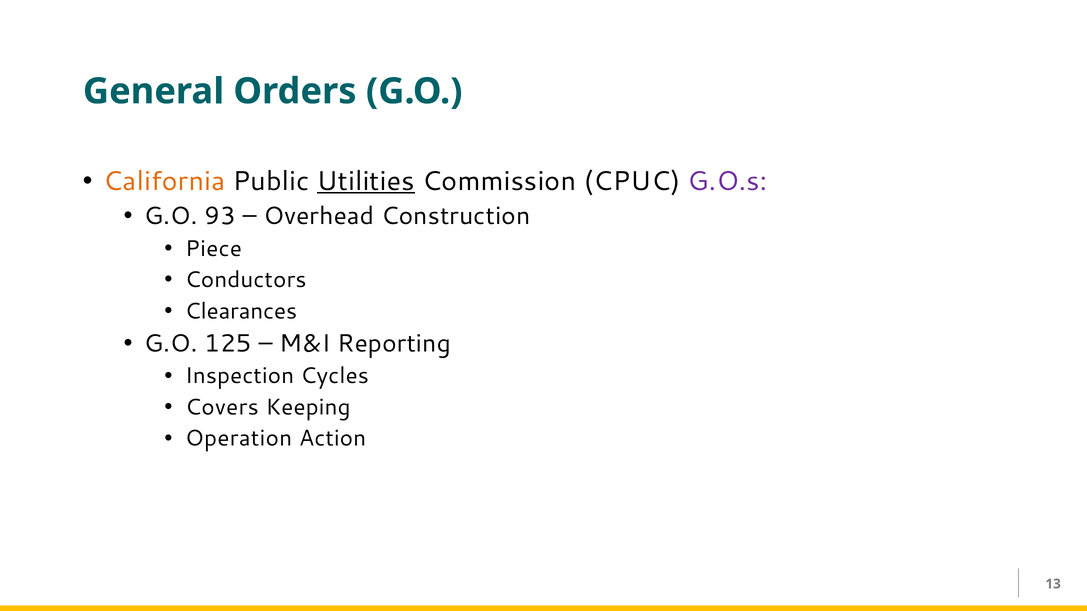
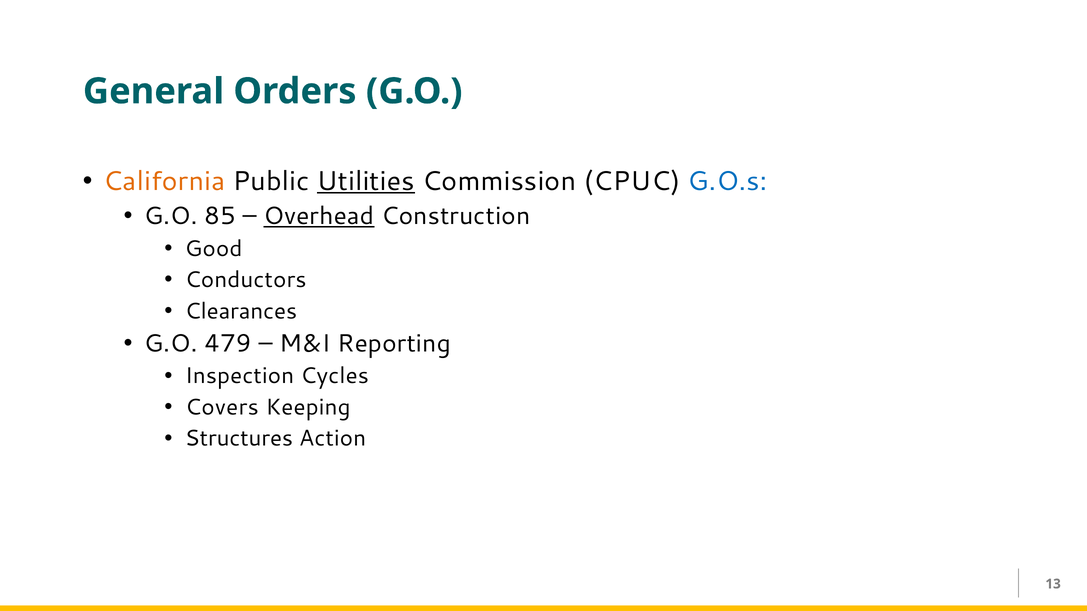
G.O.s colour: purple -> blue
93: 93 -> 85
Overhead underline: none -> present
Piece: Piece -> Good
125: 125 -> 479
Operation: Operation -> Structures
